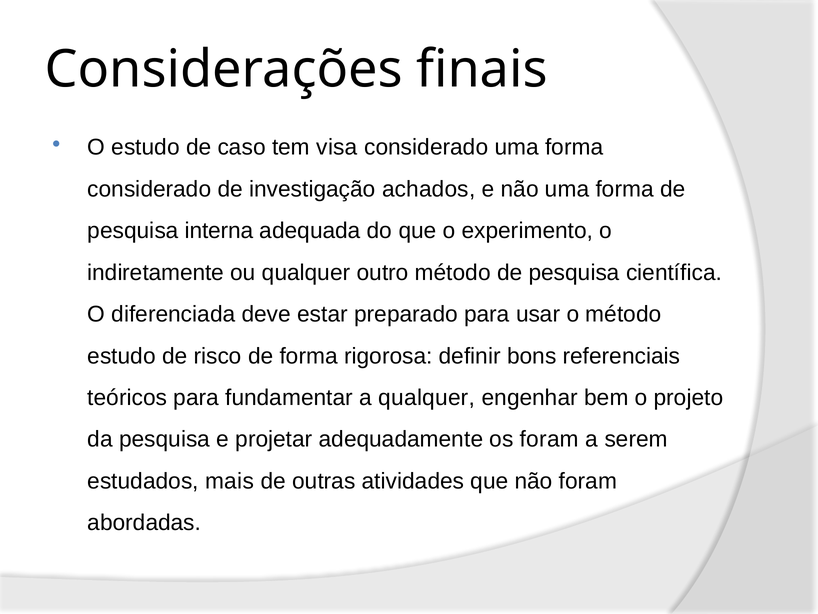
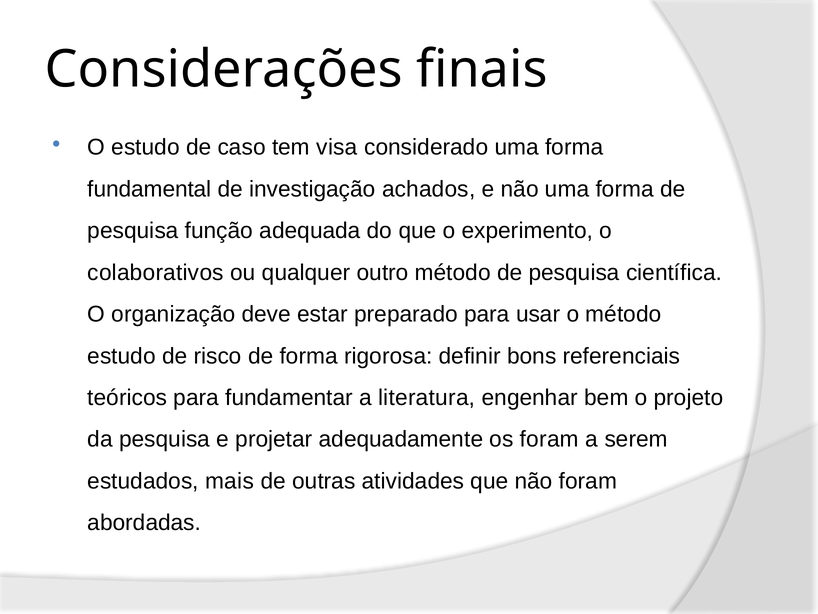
considerado at (149, 189): considerado -> fundamental
interna: interna -> função
indiretamente: indiretamente -> colaborativos
diferenciada: diferenciada -> organização
a qualquer: qualquer -> literatura
